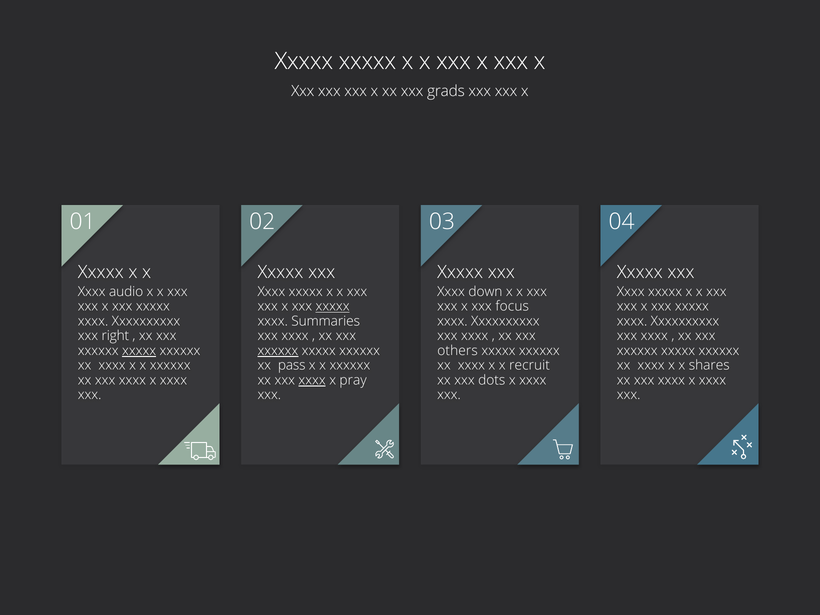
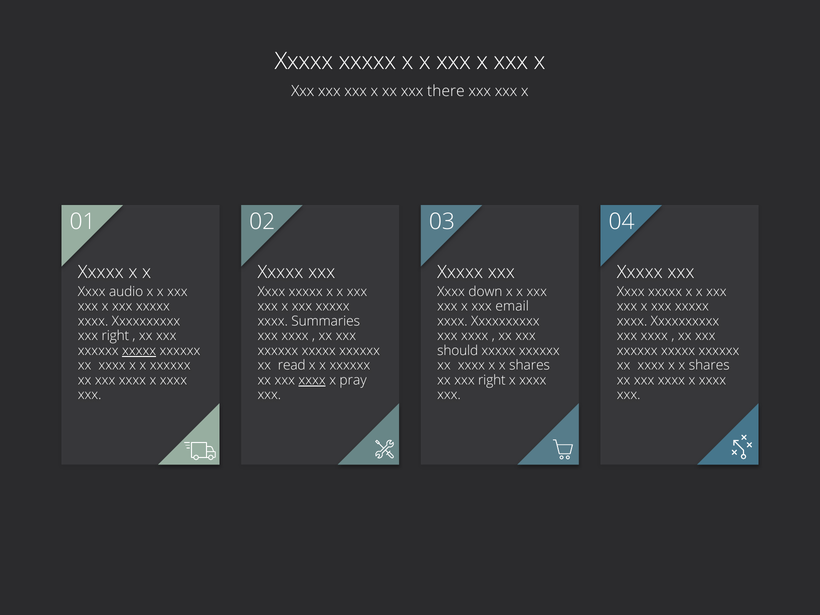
grads: grads -> there
xxxxx at (333, 306) underline: present -> none
focus: focus -> email
xxxxxx at (278, 351) underline: present -> none
others: others -> should
pass: pass -> read
recruit at (530, 365): recruit -> shares
xx xxx dots: dots -> right
